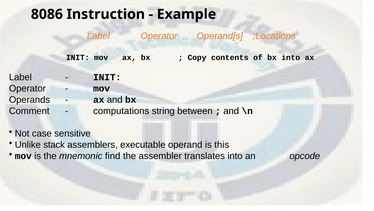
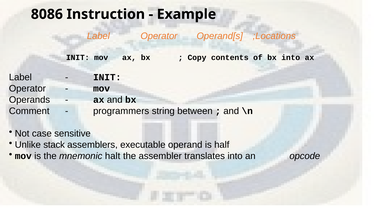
computations: computations -> programmers
this: this -> half
find: find -> halt
